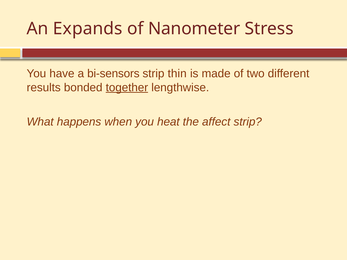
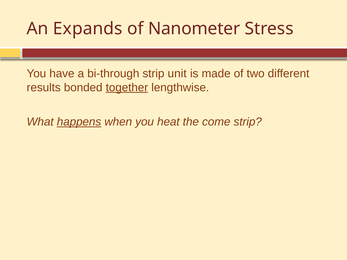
bi-sensors: bi-sensors -> bi-through
thin: thin -> unit
happens underline: none -> present
affect: affect -> come
